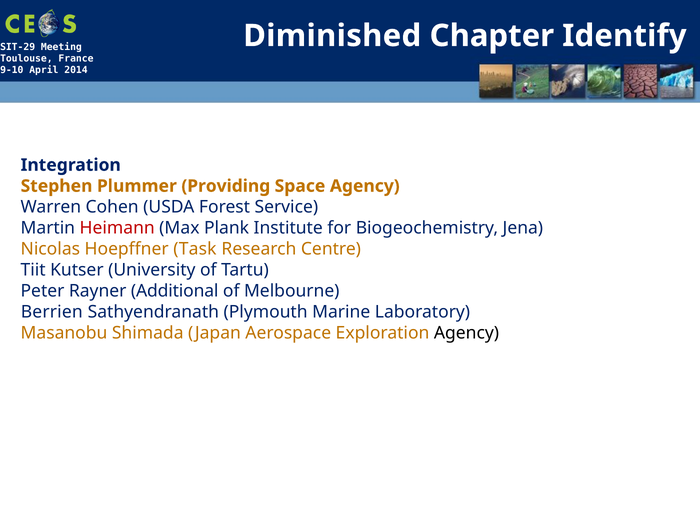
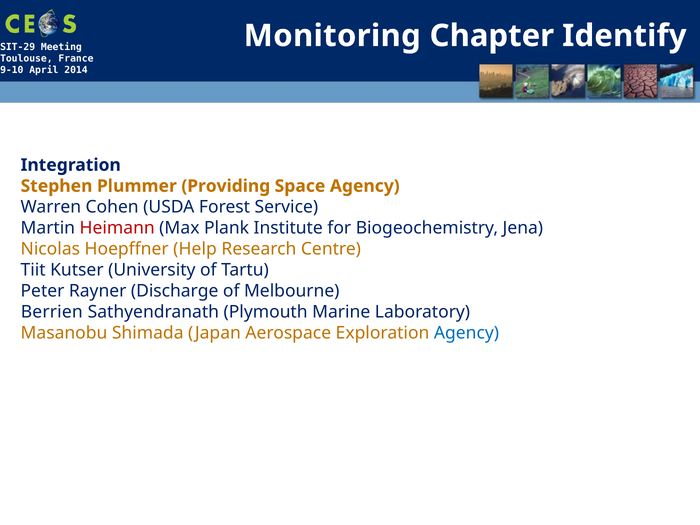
Diminished: Diminished -> Monitoring
Task: Task -> Help
Additional: Additional -> Discharge
Agency at (466, 333) colour: black -> blue
